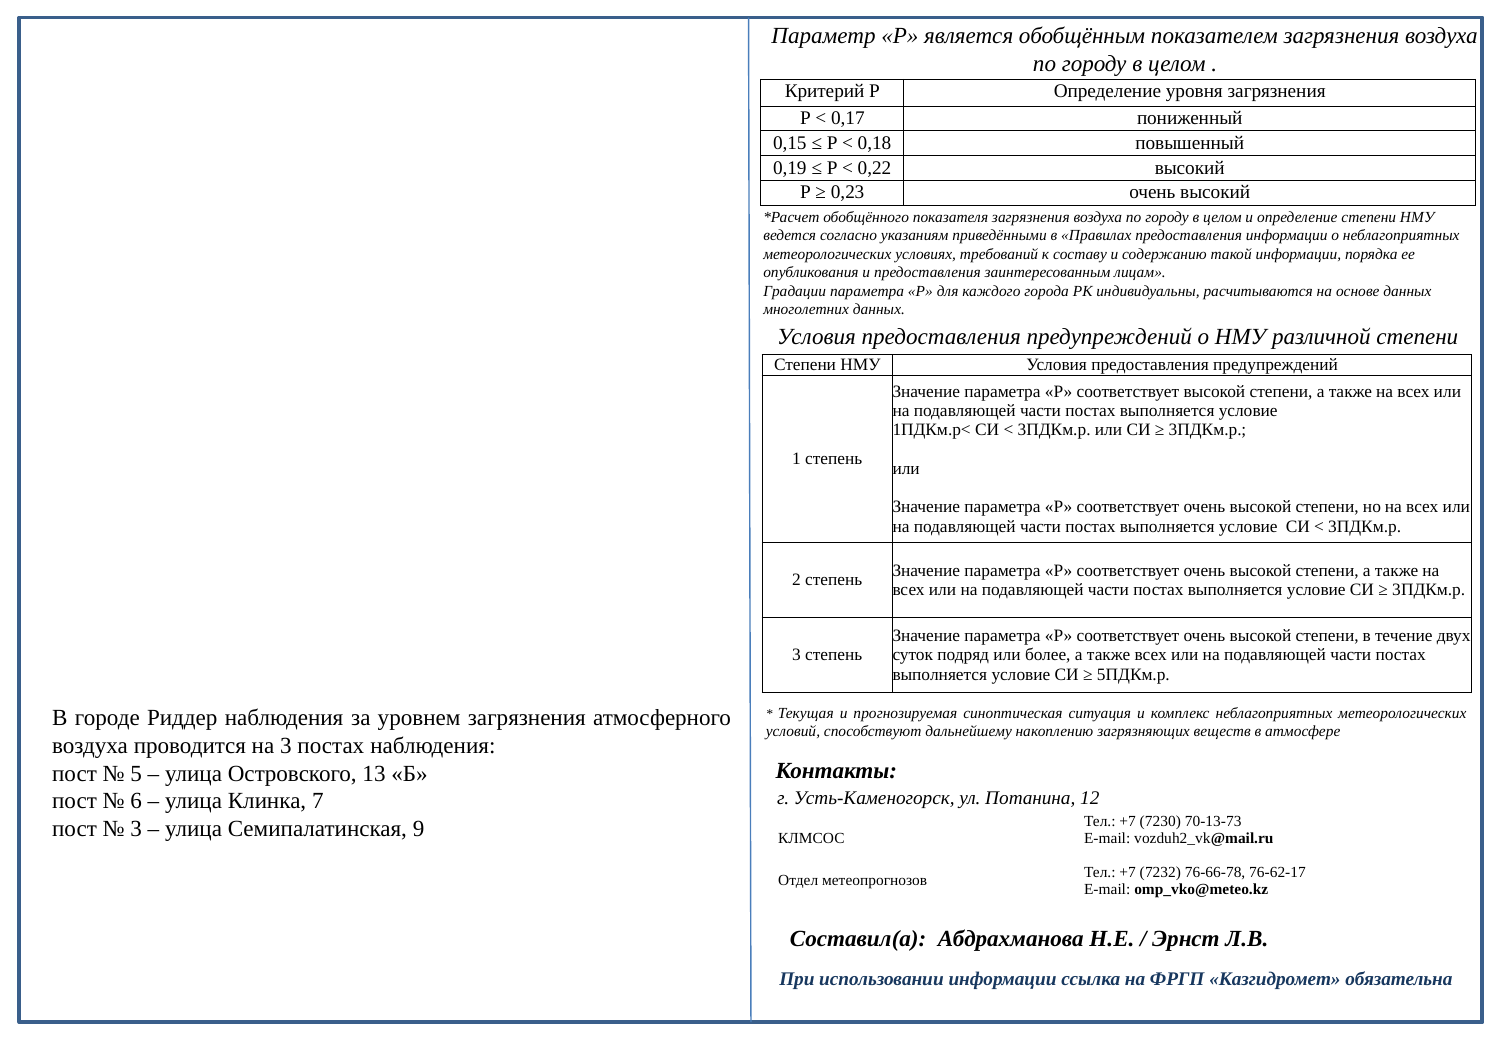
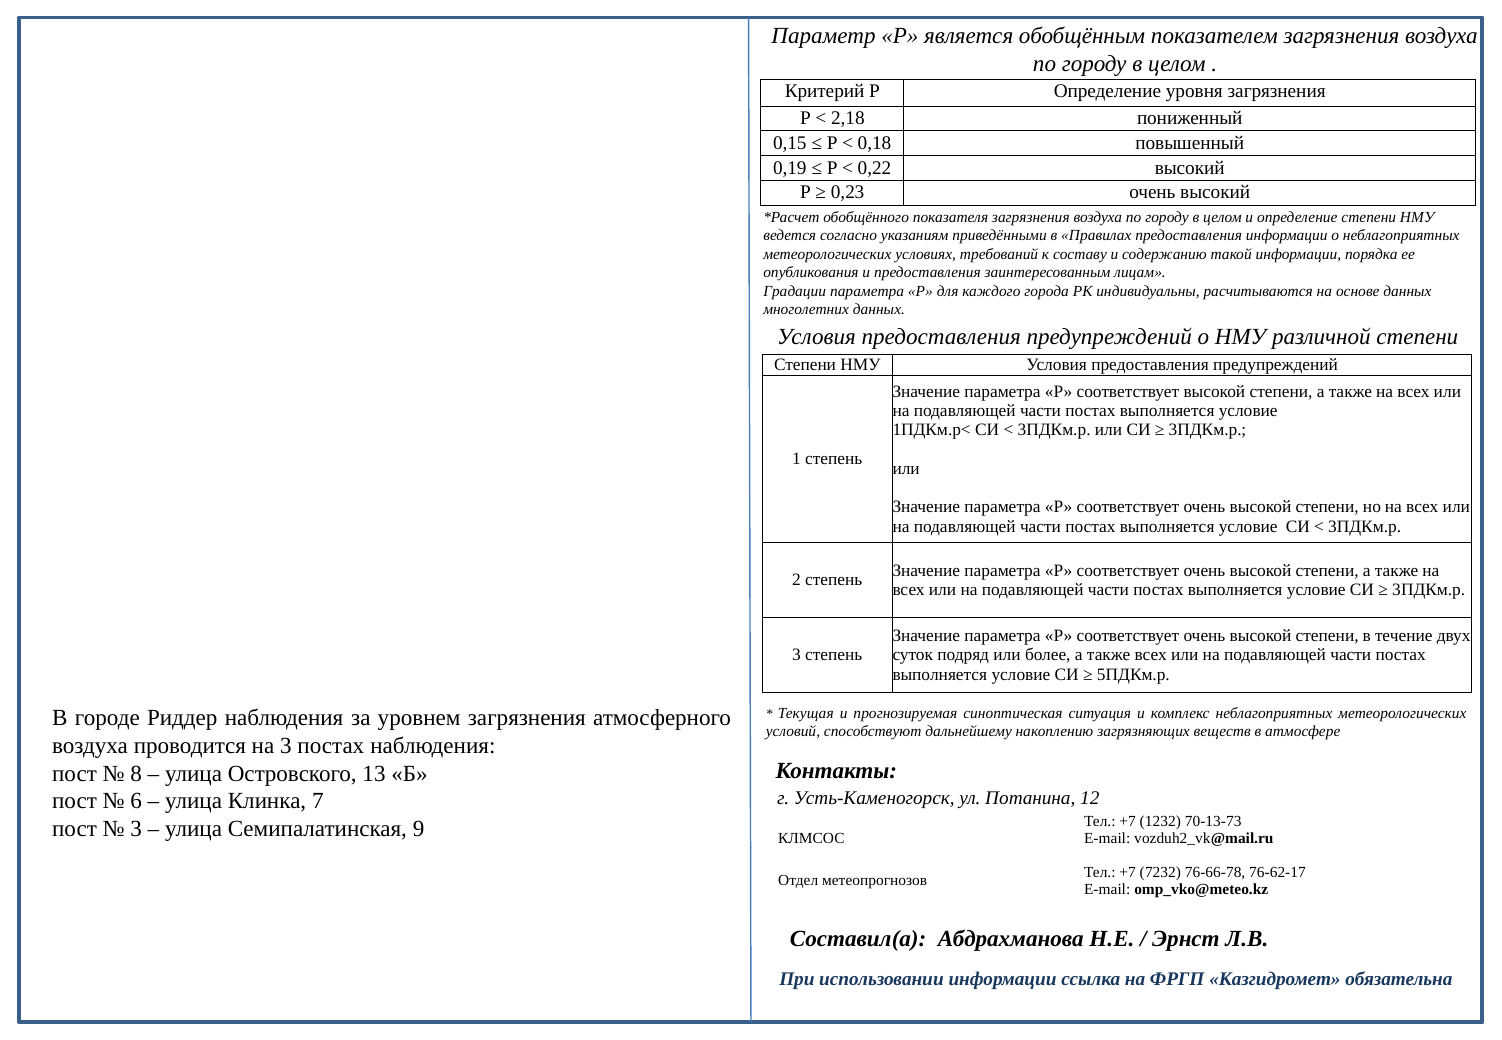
0,17: 0,17 -> 2,18
5: 5 -> 8
7230: 7230 -> 1232
